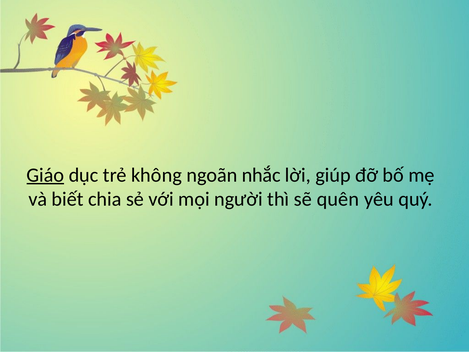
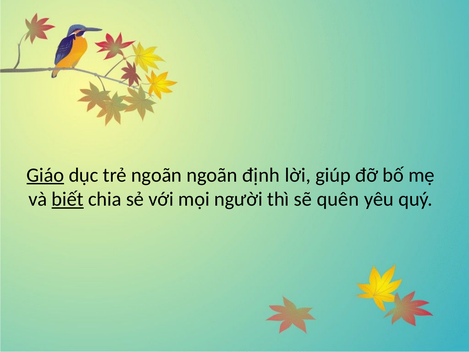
trẻ không: không -> ngoãn
nhắc: nhắc -> định
biết underline: none -> present
